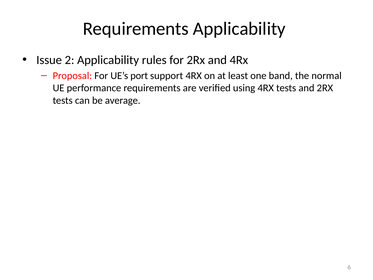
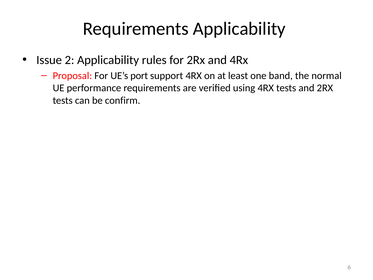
average: average -> confirm
